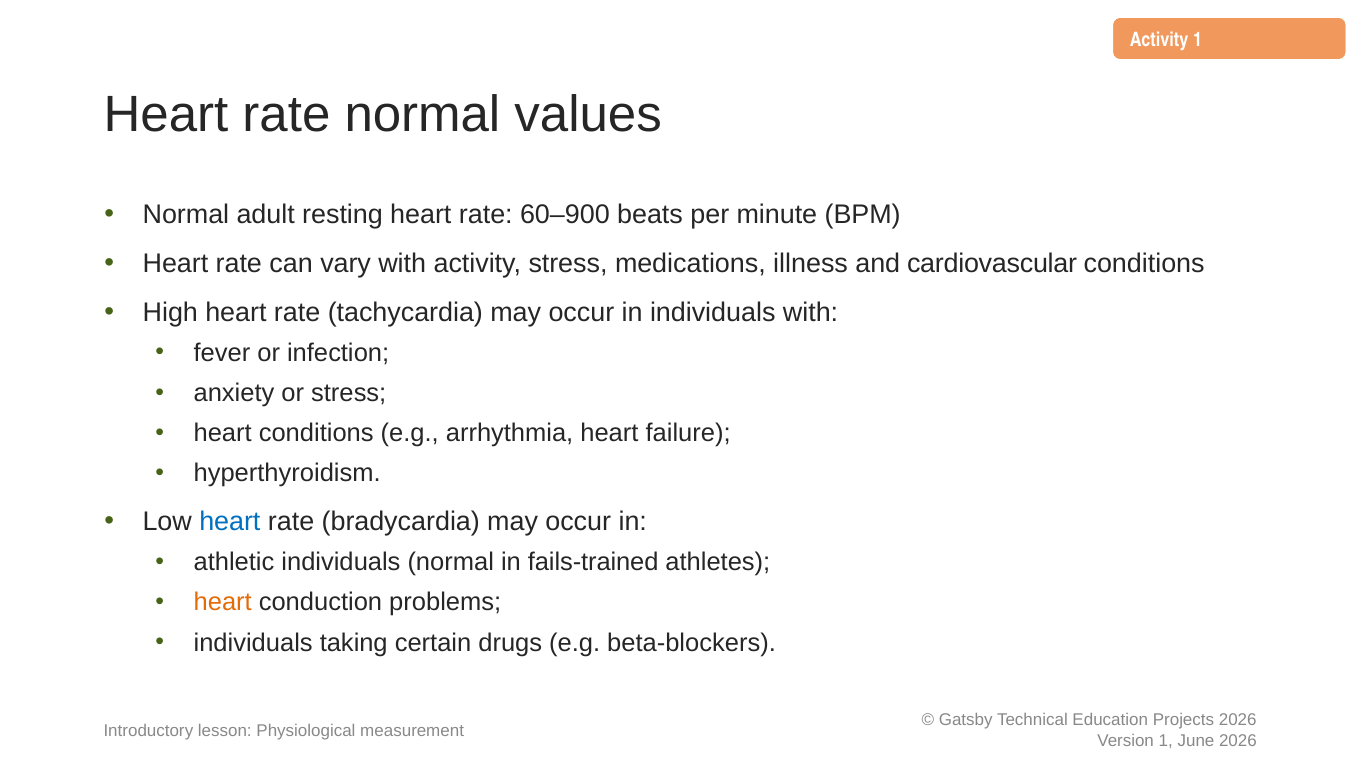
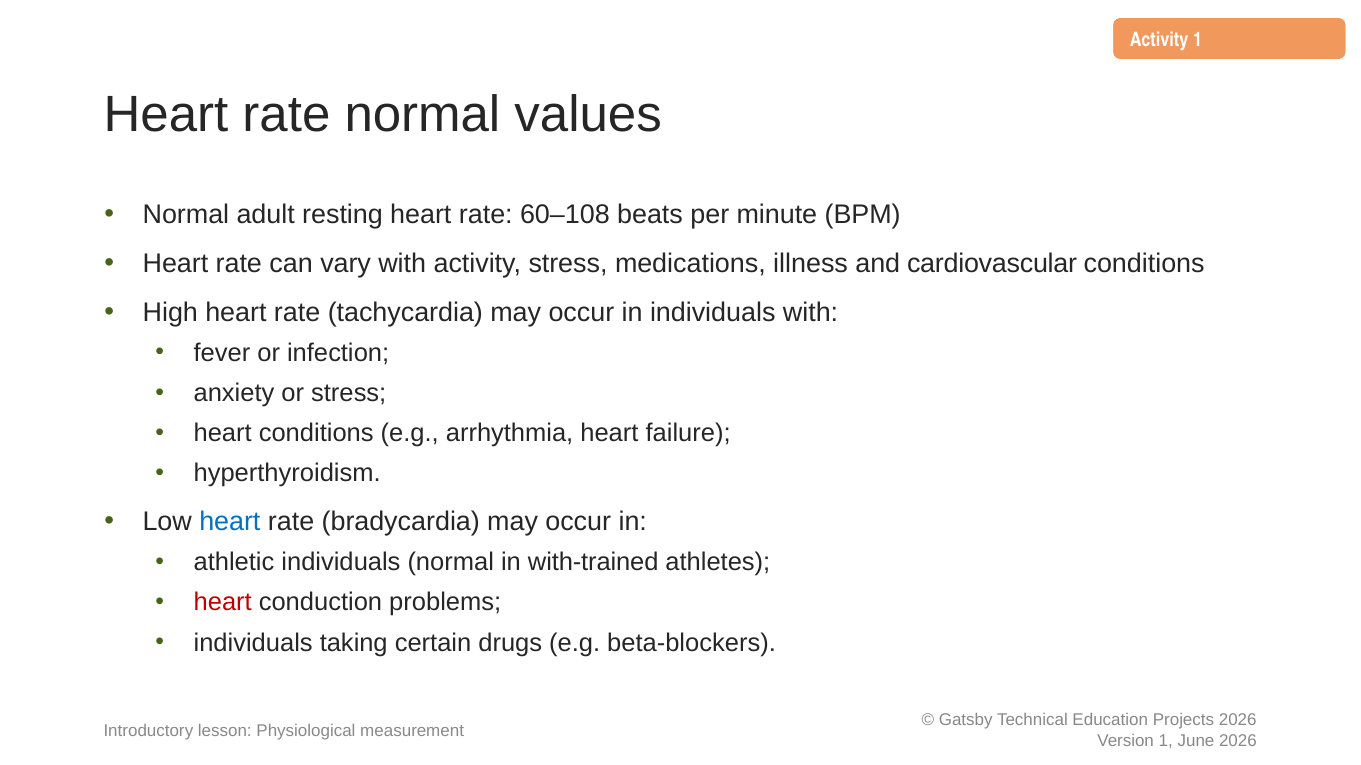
60–900: 60–900 -> 60–108
fails-trained: fails-trained -> with-trained
heart at (223, 603) colour: orange -> red
